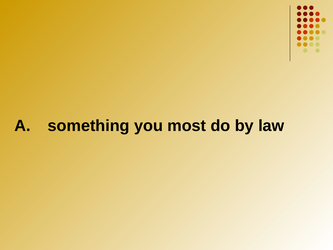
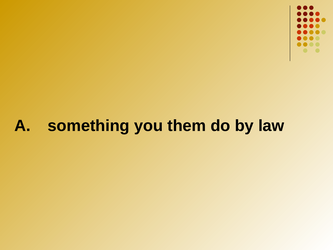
most: most -> them
